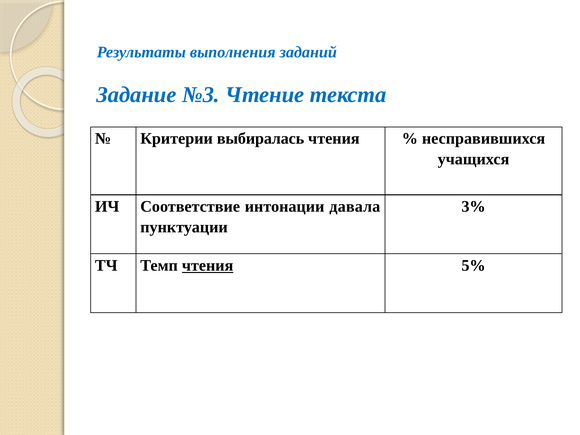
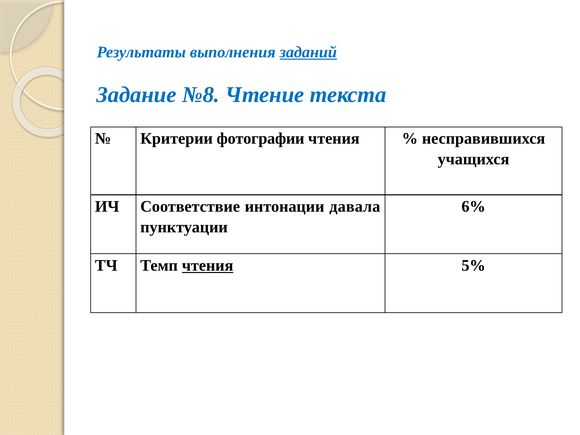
заданий underline: none -> present
№3: №3 -> №8
выбиралась: выбиралась -> фотографии
3%: 3% -> 6%
